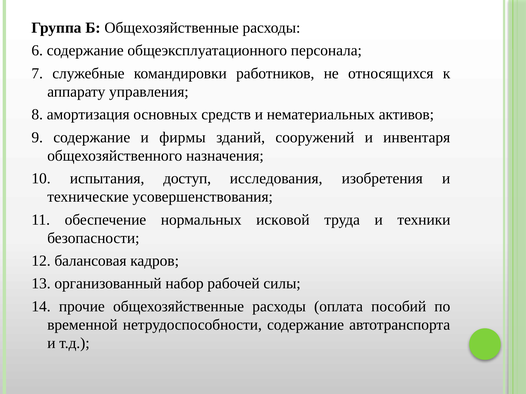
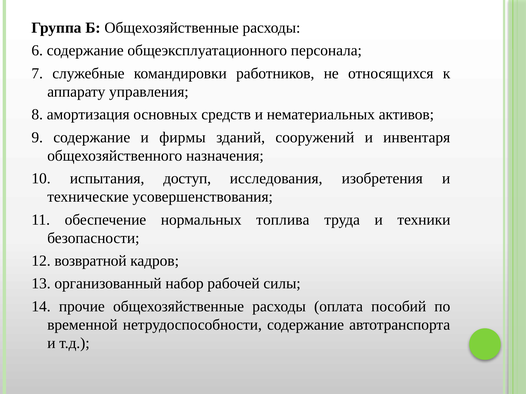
исковой: исковой -> топлива
балансовая: балансовая -> возвратной
